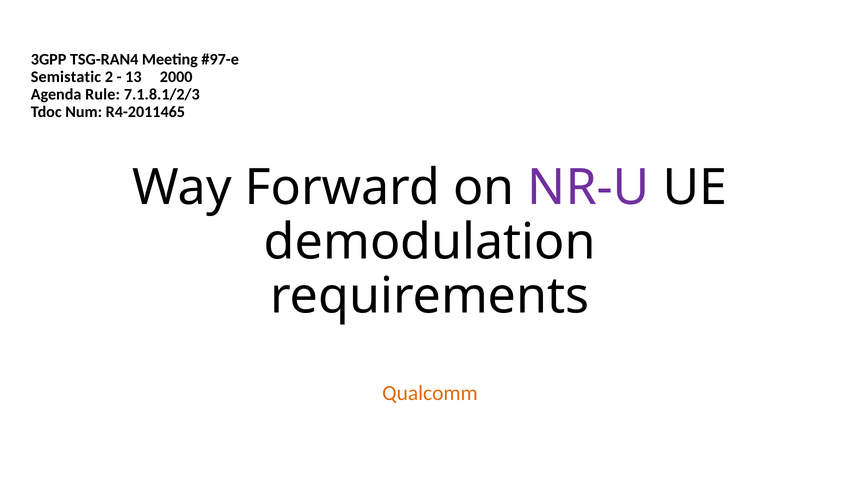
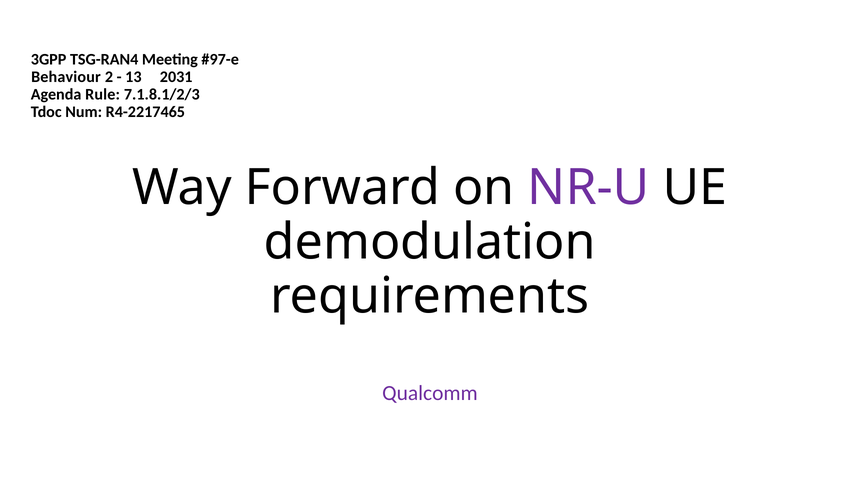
Semistatic: Semistatic -> Behaviour
2000: 2000 -> 2031
R4-2011465: R4-2011465 -> R4-2217465
Qualcomm colour: orange -> purple
